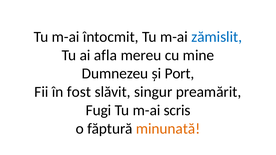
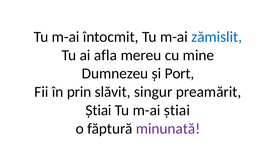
fost: fost -> prin
Fugi at (99, 110): Fugi -> Știai
m-ai scris: scris -> știai
minunată colour: orange -> purple
